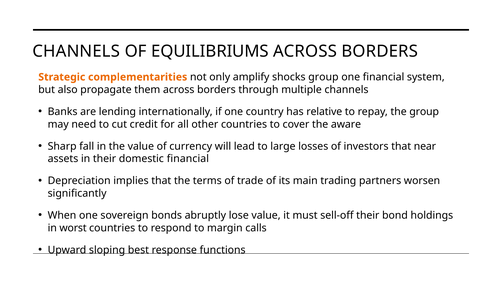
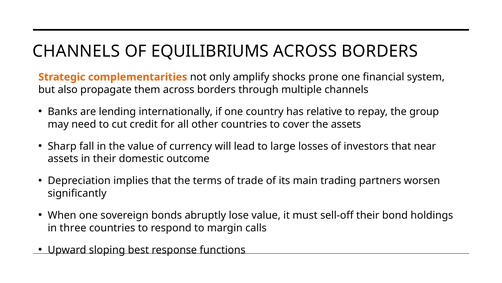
shocks group: group -> prone
the aware: aware -> assets
domestic financial: financial -> outcome
worst: worst -> three
